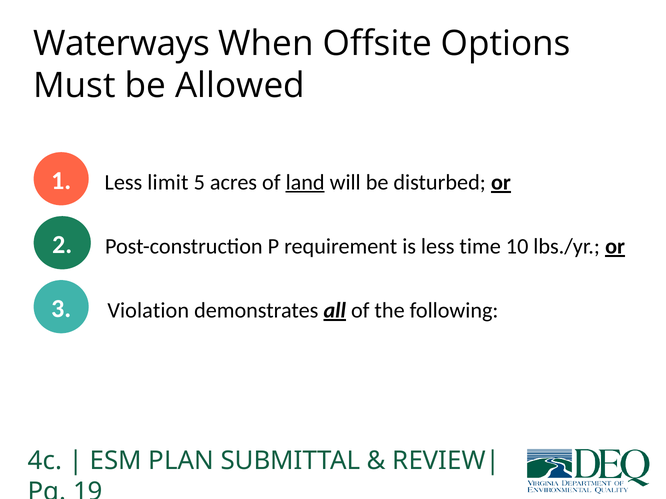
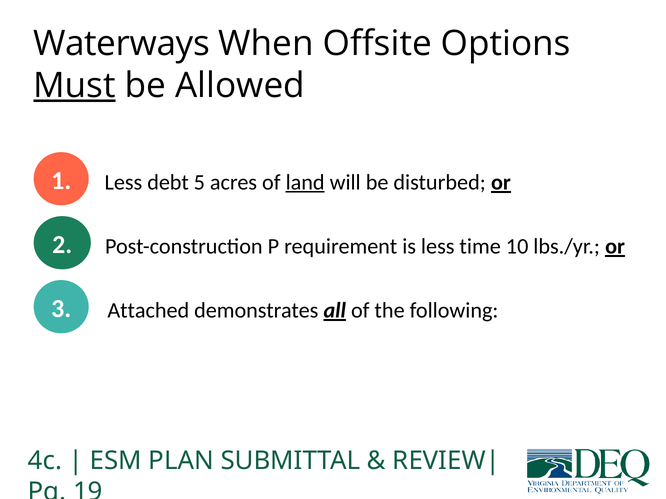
Must underline: none -> present
limit: limit -> debt
Violation: Violation -> Attached
